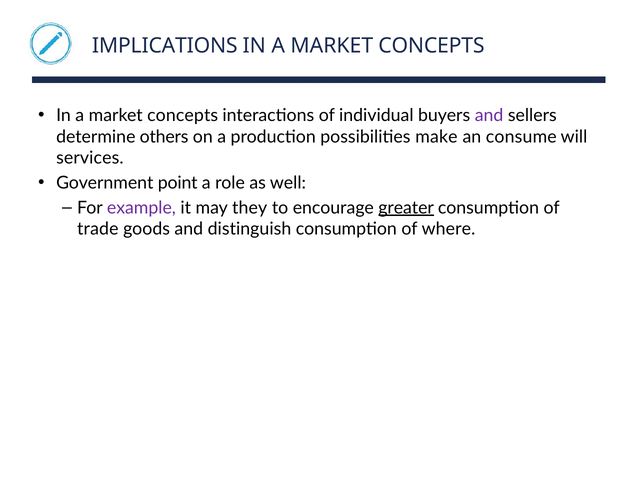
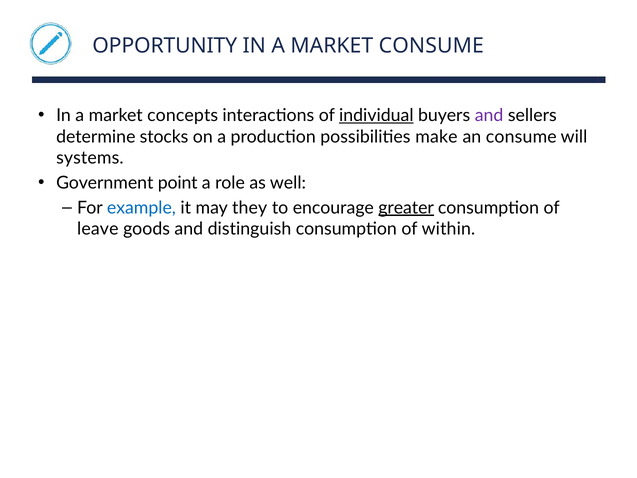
IMPLICATIONS: IMPLICATIONS -> OPPORTUNITY
CONCEPTS at (431, 46): CONCEPTS -> CONSUME
individual underline: none -> present
others: others -> stocks
services: services -> systems
example colour: purple -> blue
trade: trade -> leave
where: where -> within
